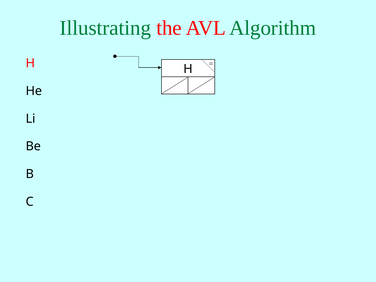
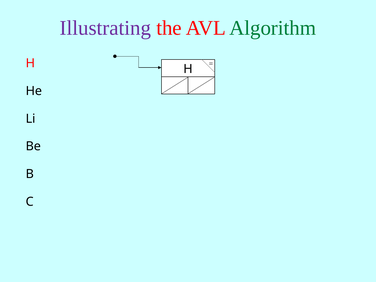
Illustrating colour: green -> purple
